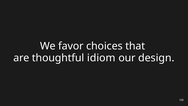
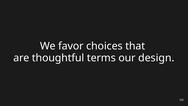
idiom: idiom -> terms
